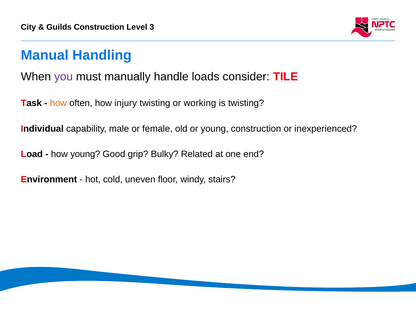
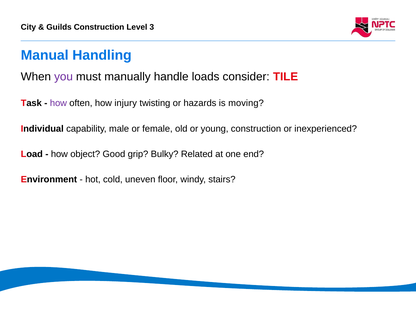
how at (58, 103) colour: orange -> purple
working: working -> hazards
is twisting: twisting -> moving
how young: young -> object
